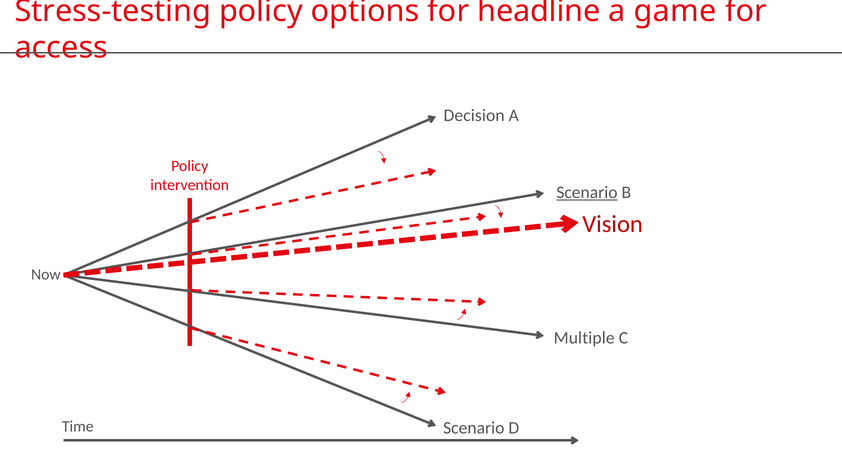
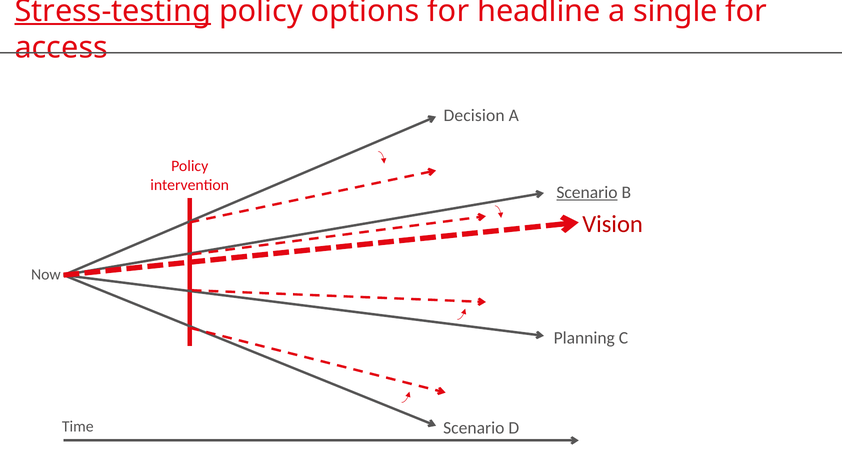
Stress-testing underline: none -> present
game: game -> single
Multiple: Multiple -> Planning
